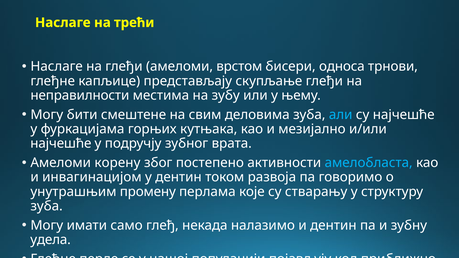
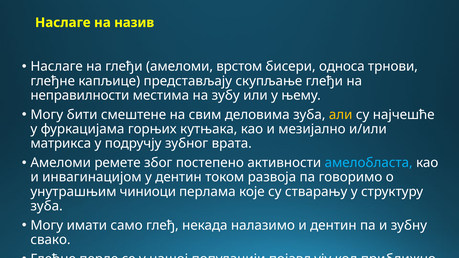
трећи: трећи -> назив
али colour: light blue -> yellow
најчешће at (61, 144): најчешће -> матрикса
корену: корену -> ремете
промену: промену -> чиниоци
удела: удела -> свако
